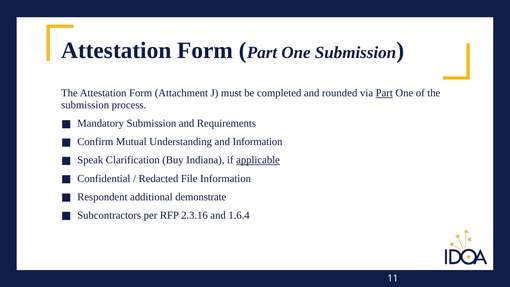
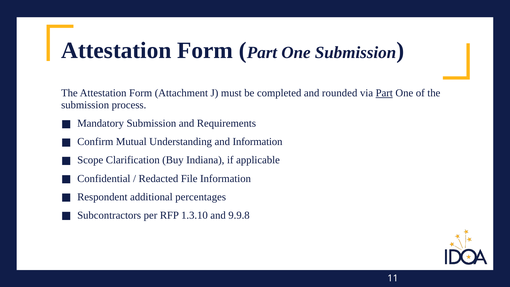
Speak: Speak -> Scope
applicable underline: present -> none
demonstrate: demonstrate -> percentages
2.3.16: 2.3.16 -> 1.3.10
1.6.4: 1.6.4 -> 9.9.8
